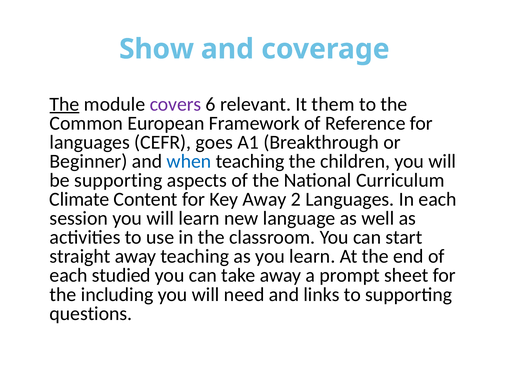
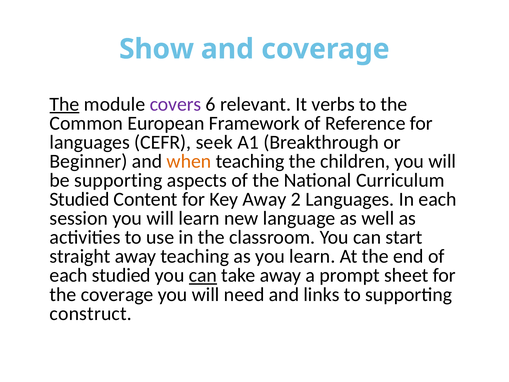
them: them -> verbs
goes: goes -> seek
when colour: blue -> orange
Climate at (79, 199): Climate -> Studied
can at (203, 275) underline: none -> present
the including: including -> coverage
questions: questions -> construct
